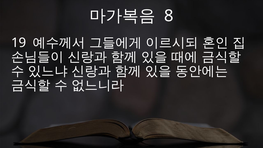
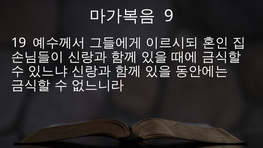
8: 8 -> 9
